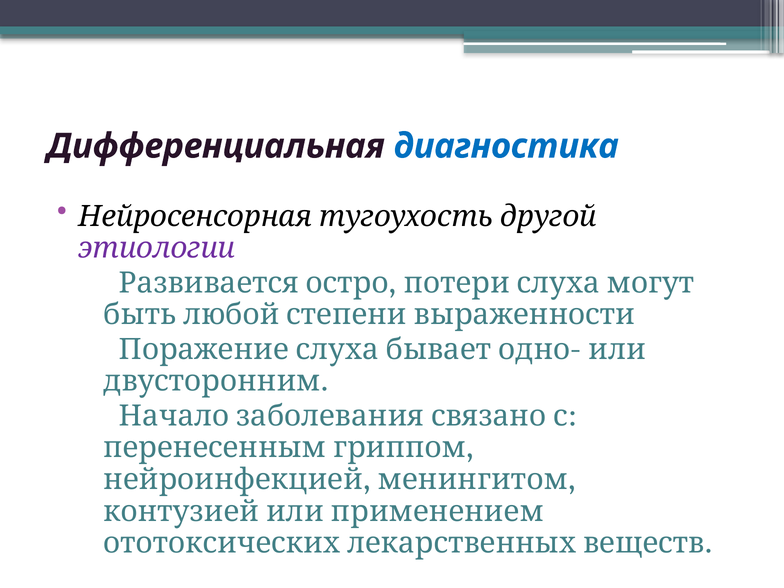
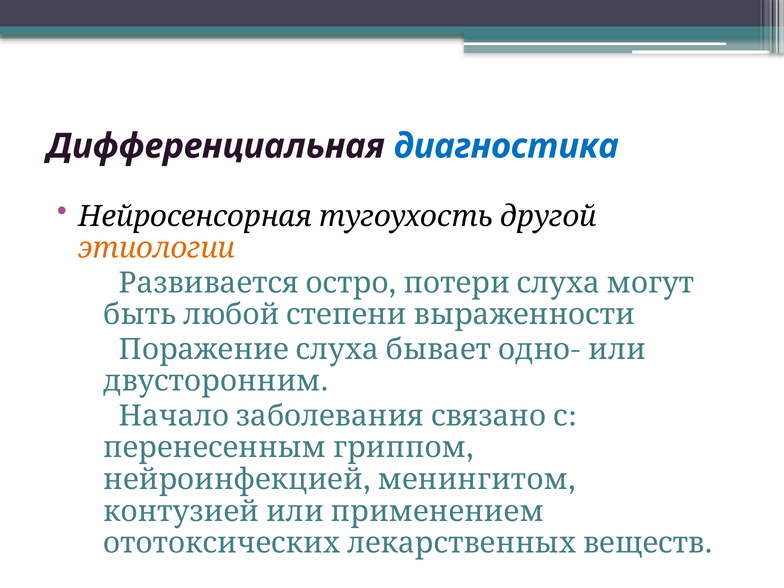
этиологии colour: purple -> orange
